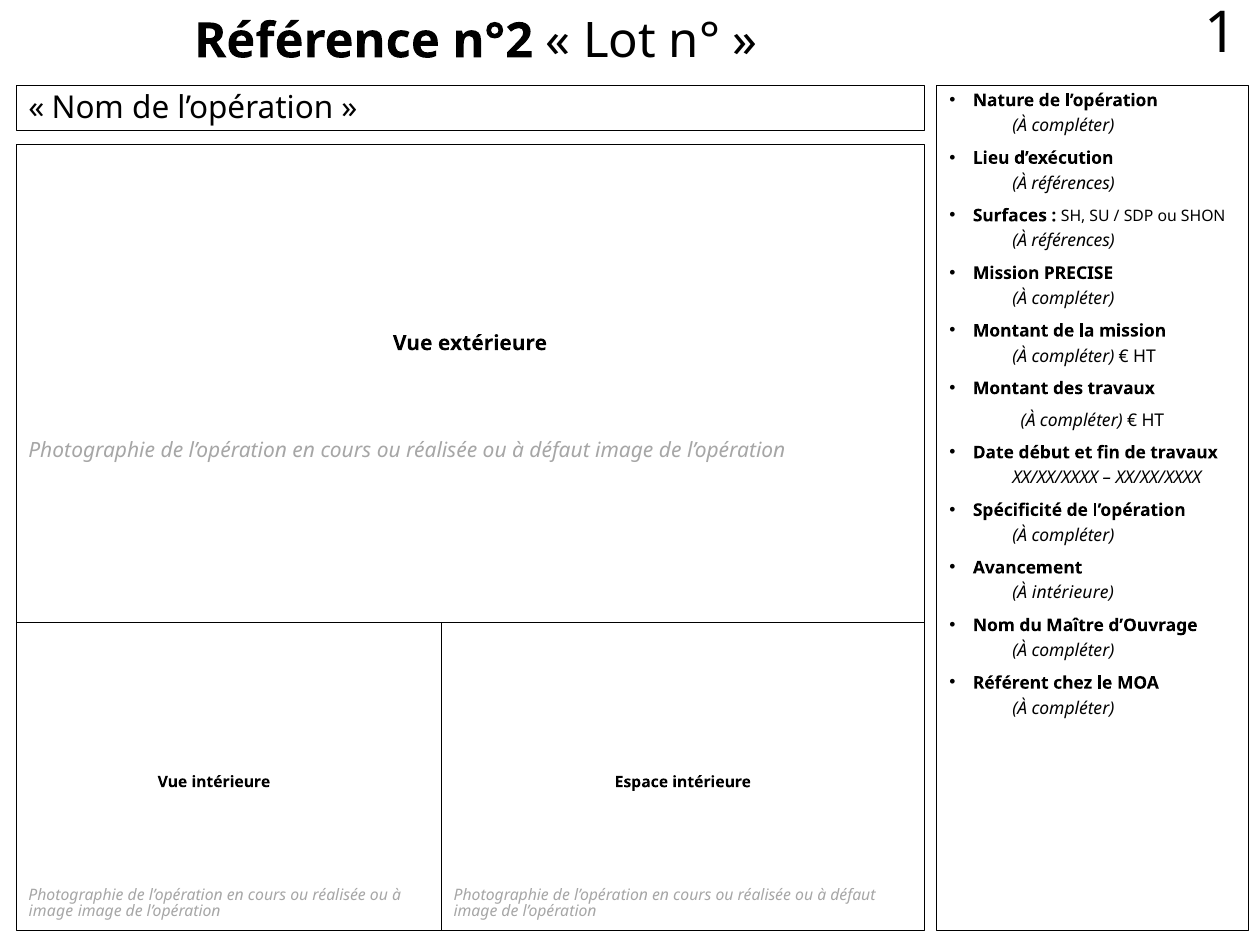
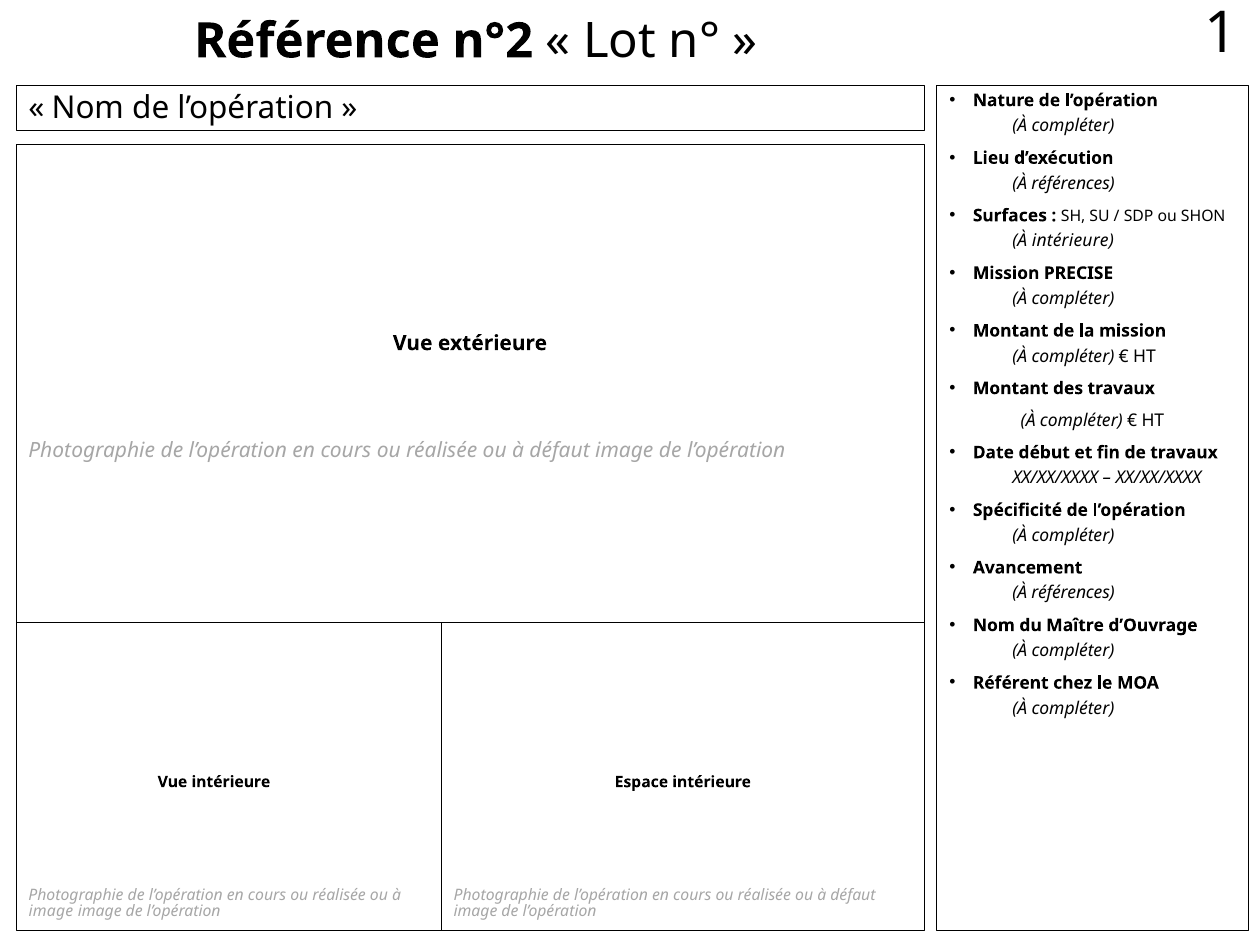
références at (1073, 241): références -> intérieure
intérieure at (1073, 593): intérieure -> références
